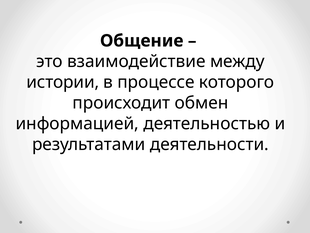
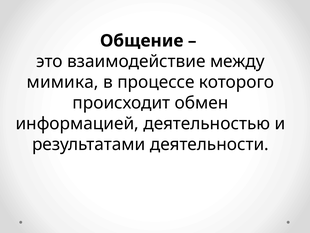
истории: истории -> мимика
